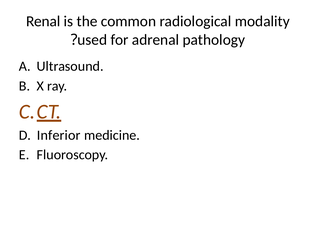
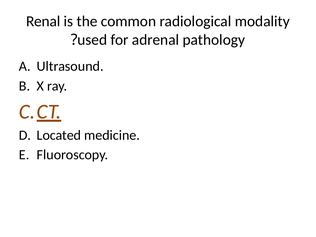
Inferior: Inferior -> Located
